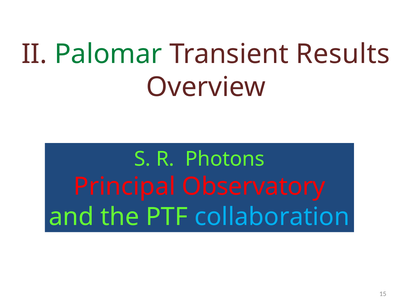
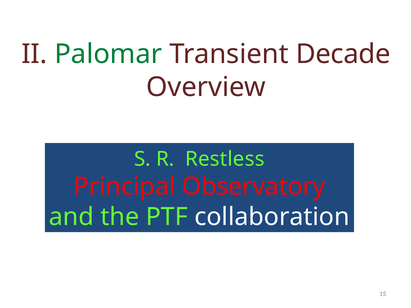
Results: Results -> Decade
Photons: Photons -> Restless
collaboration colour: light blue -> white
